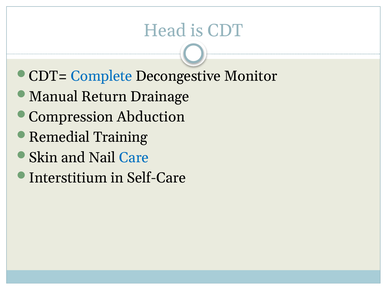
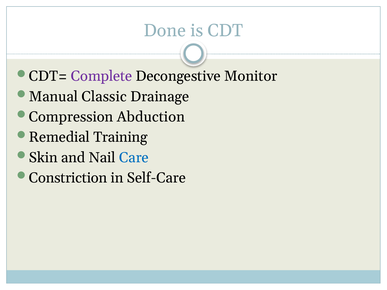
Head: Head -> Done
Complete colour: blue -> purple
Return: Return -> Classic
Interstitium: Interstitium -> Constriction
